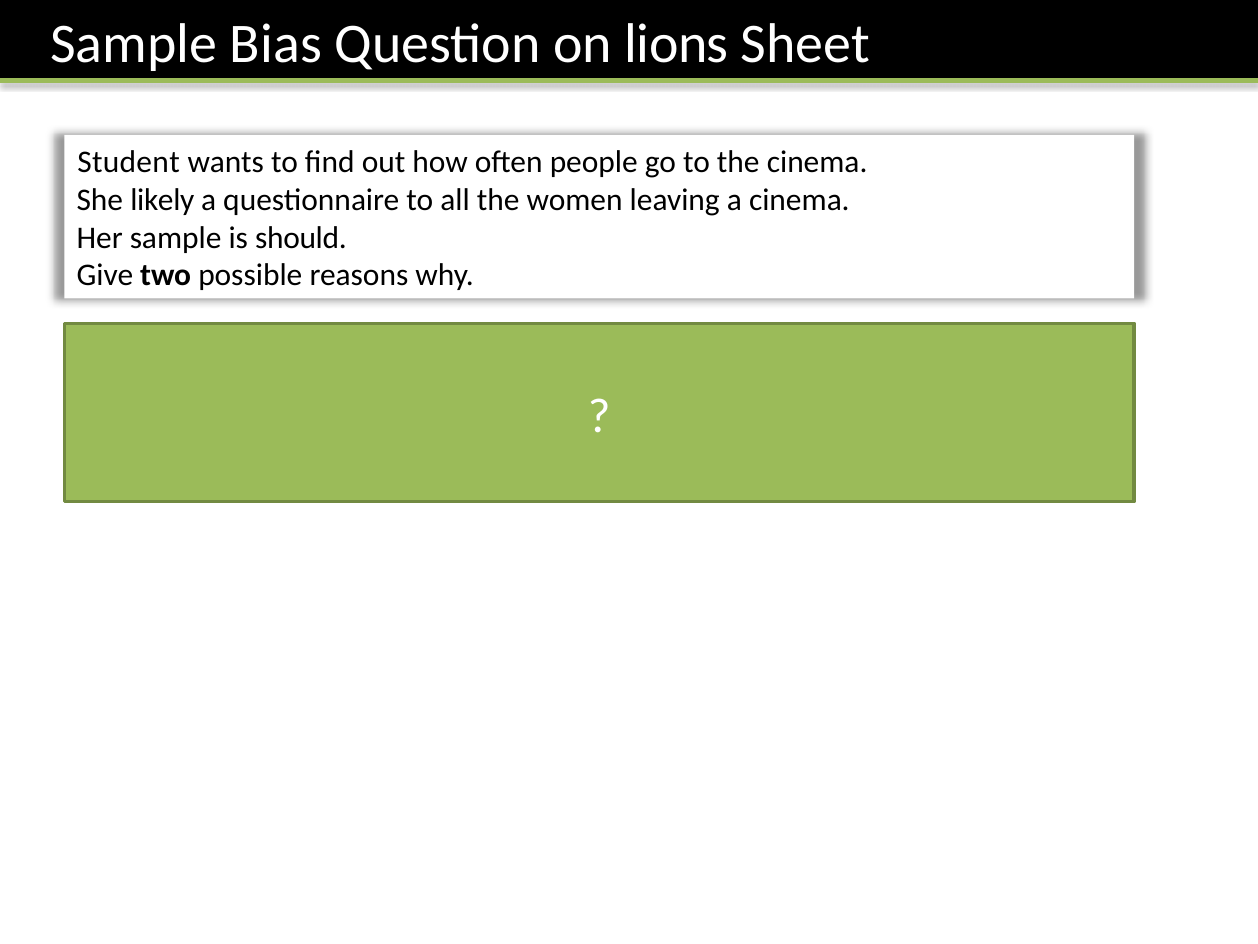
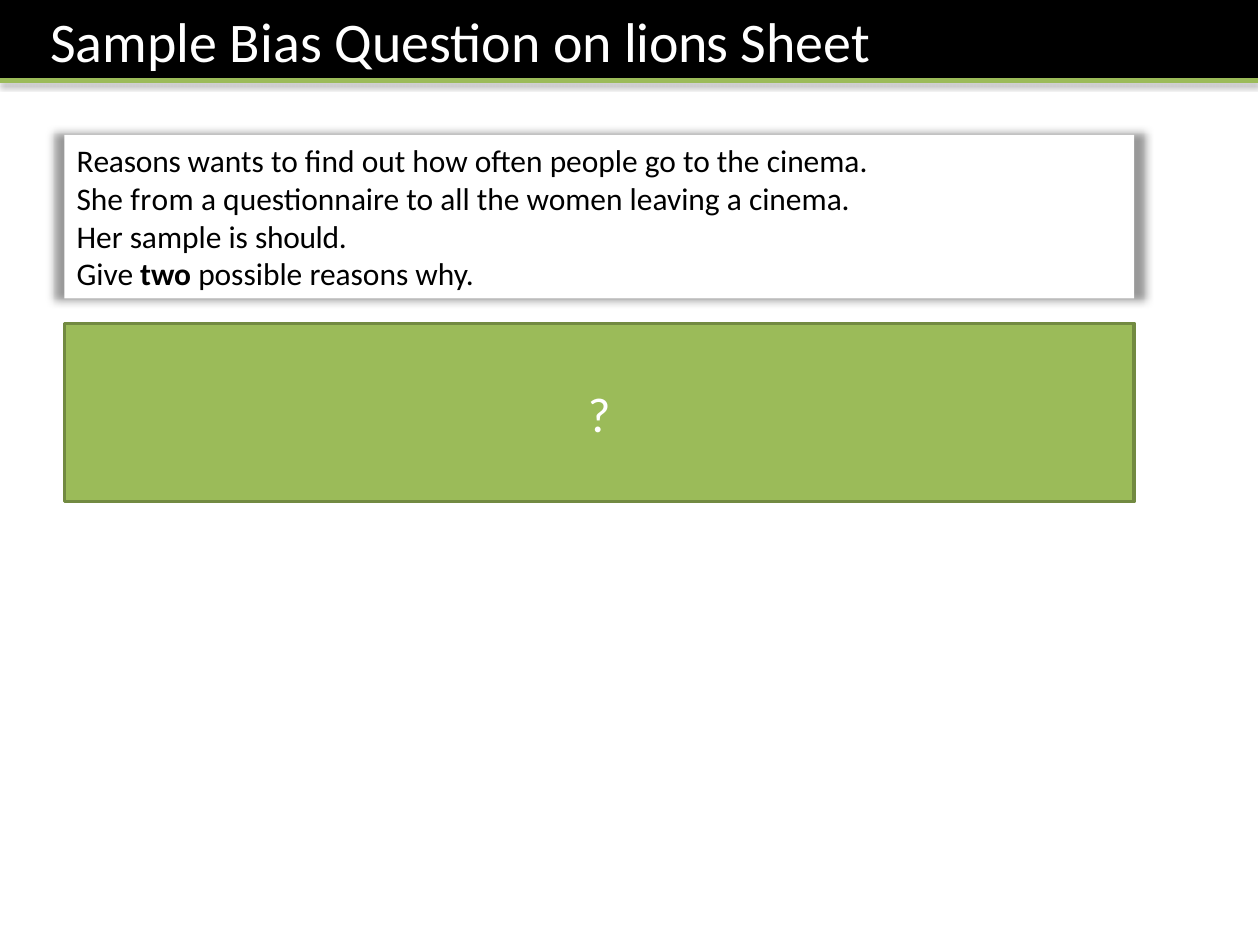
Student at (129, 162): Student -> Reasons
likely: likely -> from
